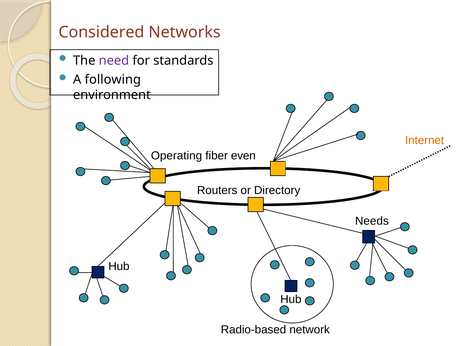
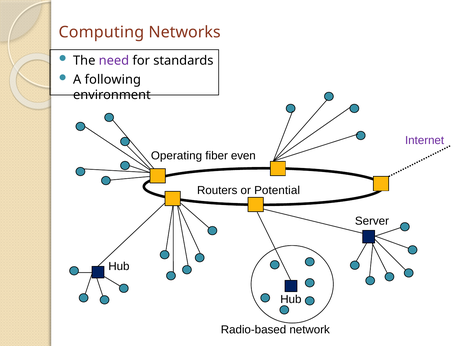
Considered: Considered -> Computing
Internet colour: orange -> purple
Directory: Directory -> Potential
Needs: Needs -> Server
